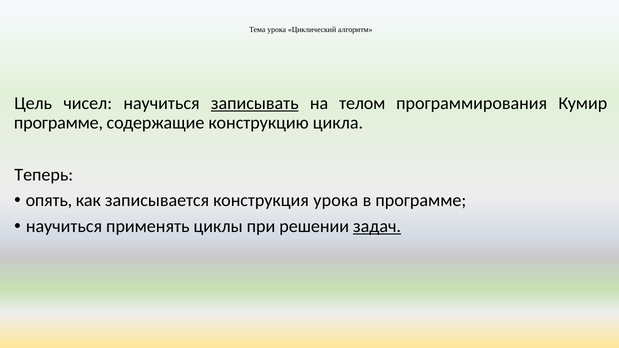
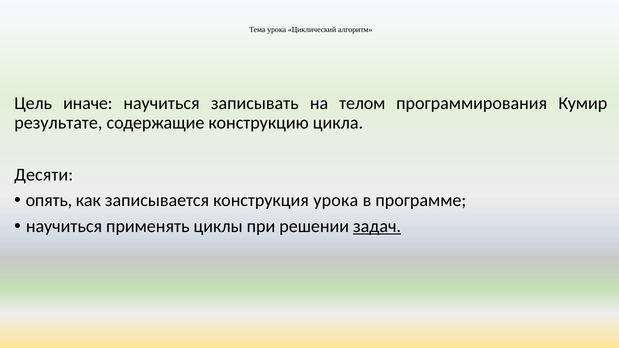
чисел: чисел -> иначе
записывать underline: present -> none
программе at (58, 123): программе -> результате
Теперь: Теперь -> Десяти
